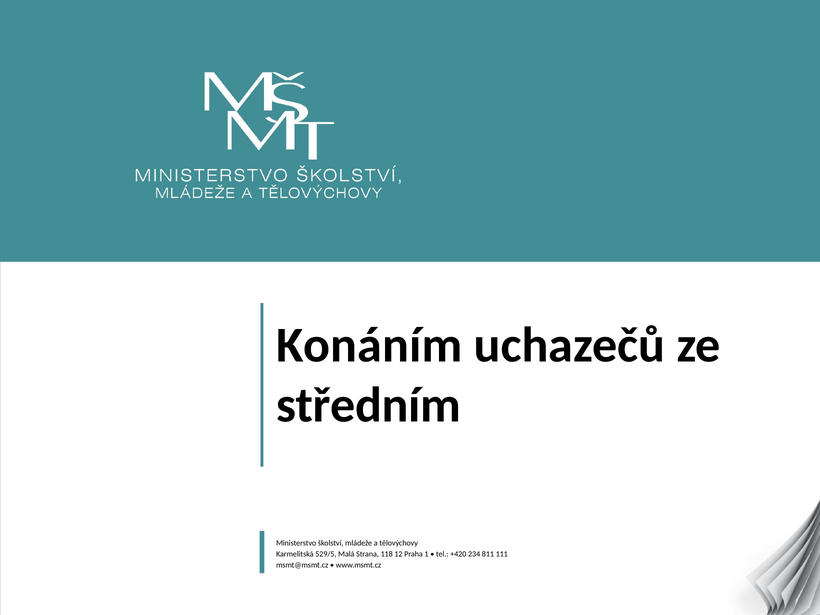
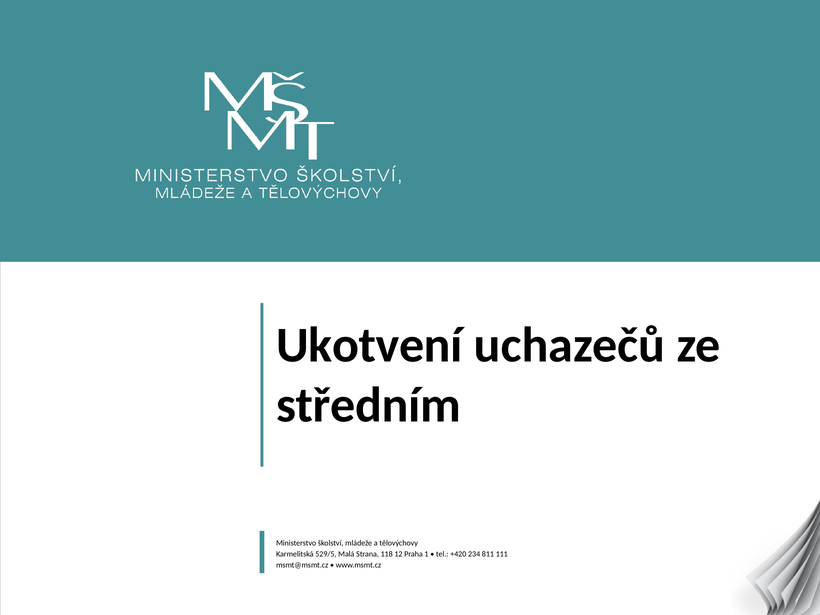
Konáním: Konáním -> Ukotvení
